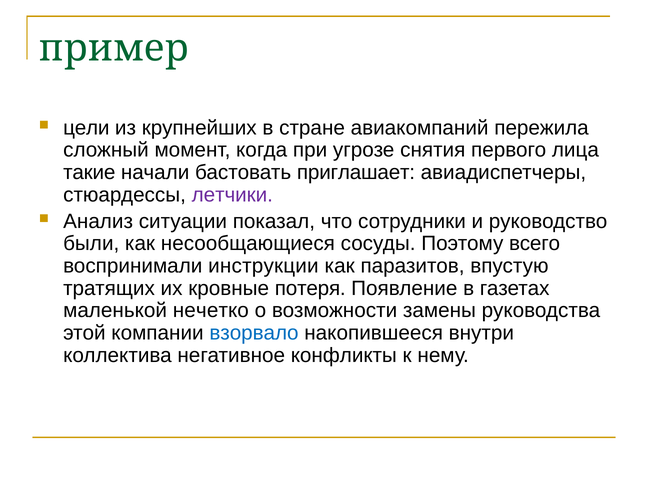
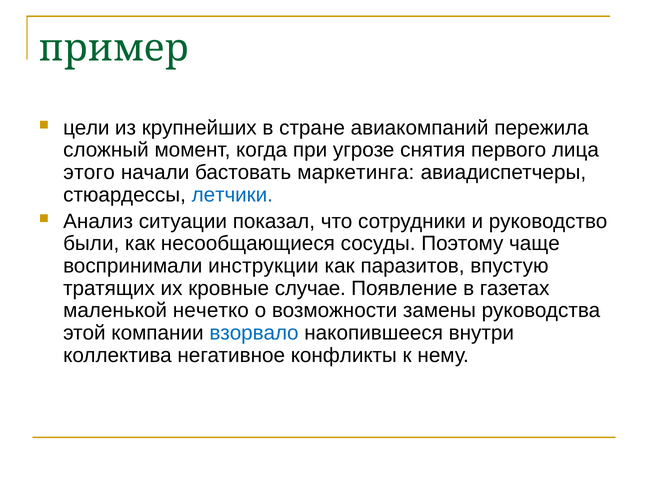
такие: такие -> этого
приглашает: приглашает -> маркетинга
летчики colour: purple -> blue
всего: всего -> чаще
потеря: потеря -> случае
